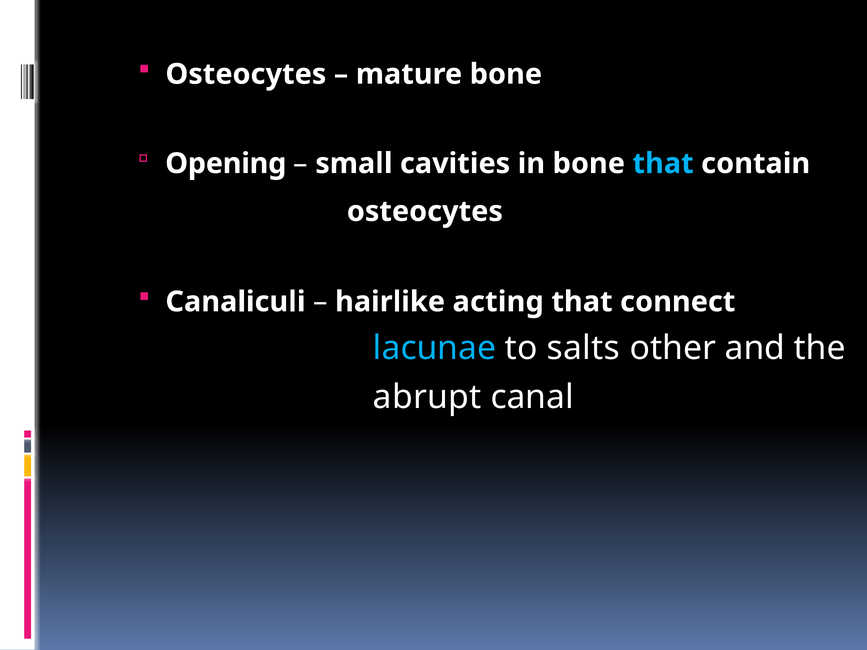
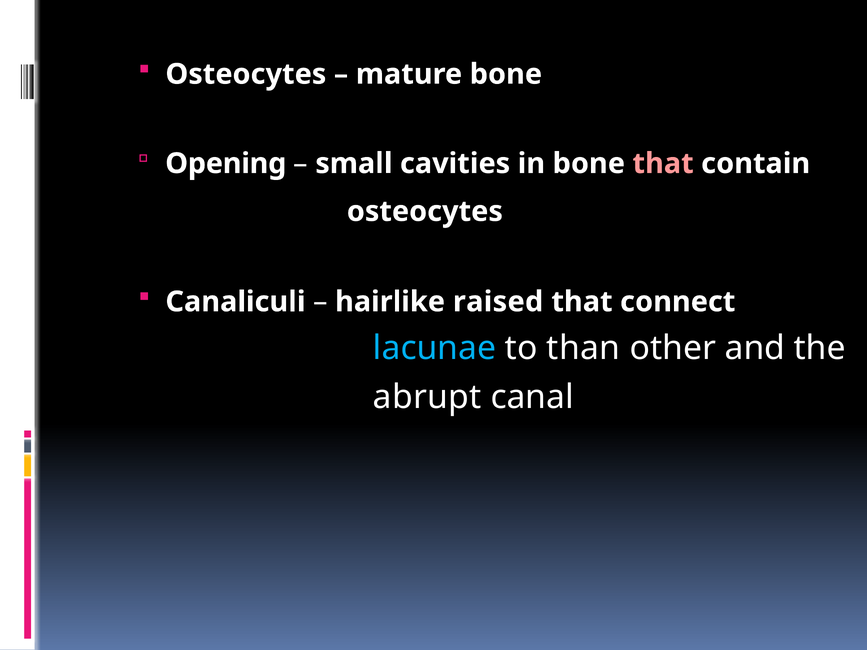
that at (663, 164) colour: light blue -> pink
acting: acting -> raised
salts: salts -> than
